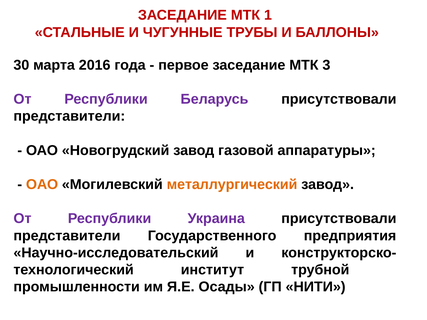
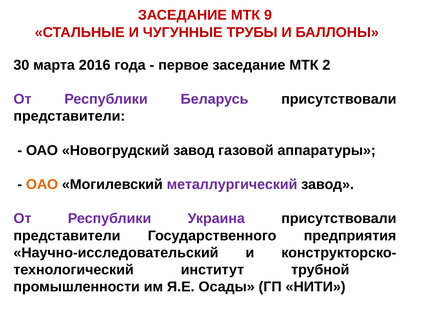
1: 1 -> 9
3: 3 -> 2
металлургический colour: orange -> purple
